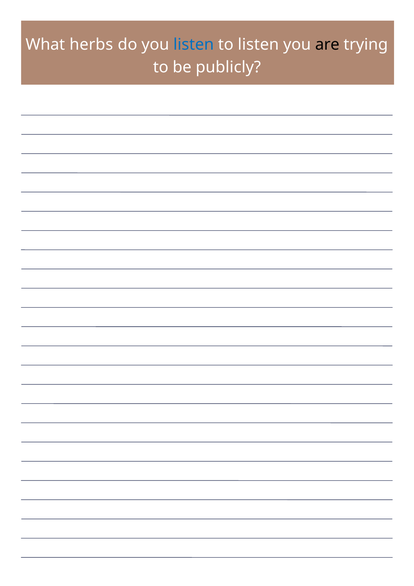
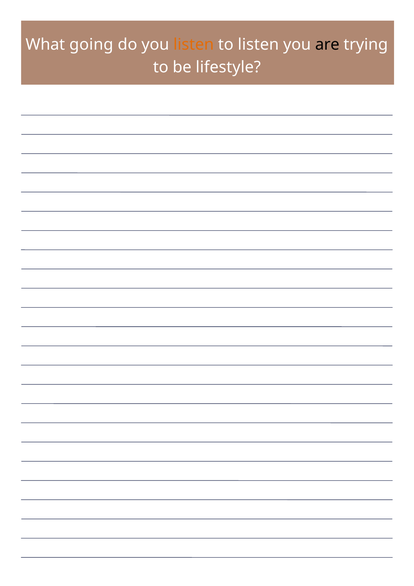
herbs: herbs -> going
listen at (194, 45) colour: blue -> orange
publicly: publicly -> lifestyle
